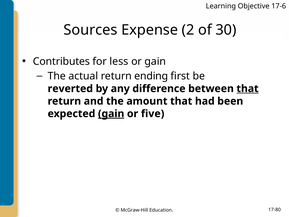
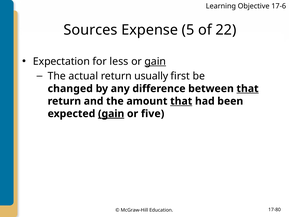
2: 2 -> 5
30: 30 -> 22
Contributes: Contributes -> Expectation
gain at (155, 61) underline: none -> present
ending: ending -> usually
reverted: reverted -> changed
that at (181, 101) underline: none -> present
